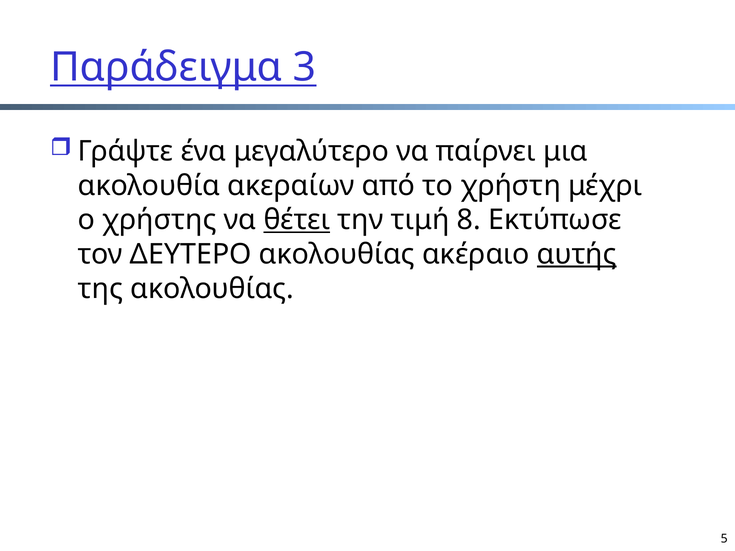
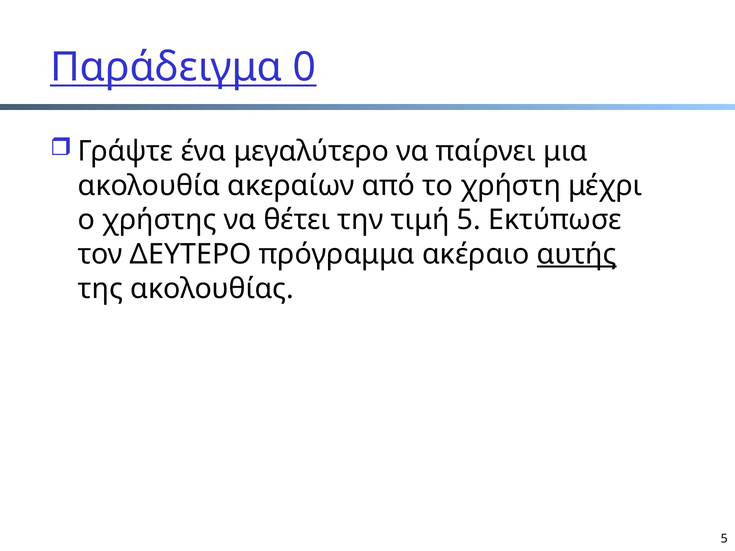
3: 3 -> 0
θέτει underline: present -> none
τιμή 8: 8 -> 5
ΔΕΥΤΕΡΟ ακολουθίας: ακολουθίας -> πρόγραμμα
